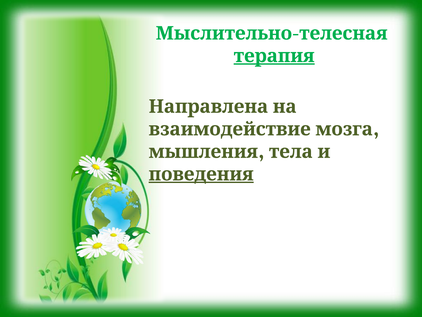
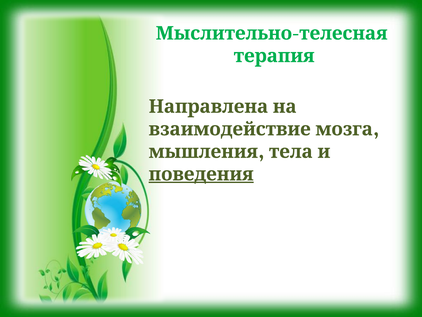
терапия underline: present -> none
